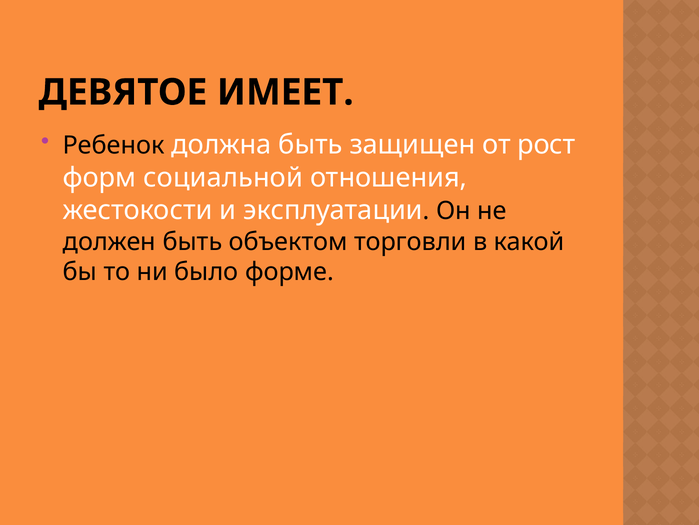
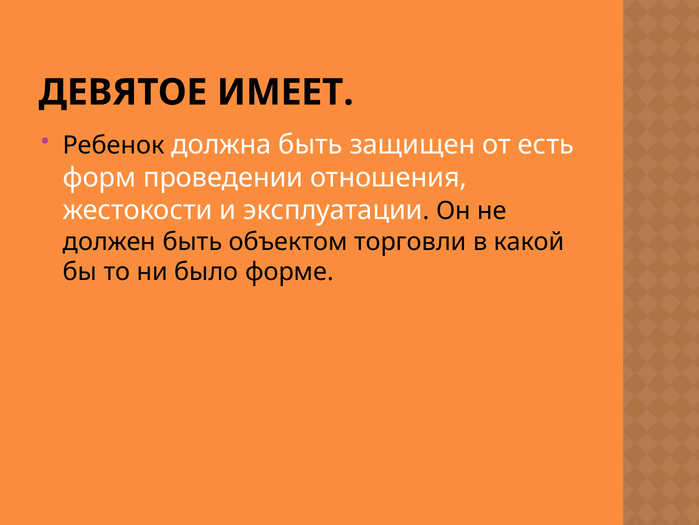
рост: рост -> есть
социальной: социальной -> проведении
